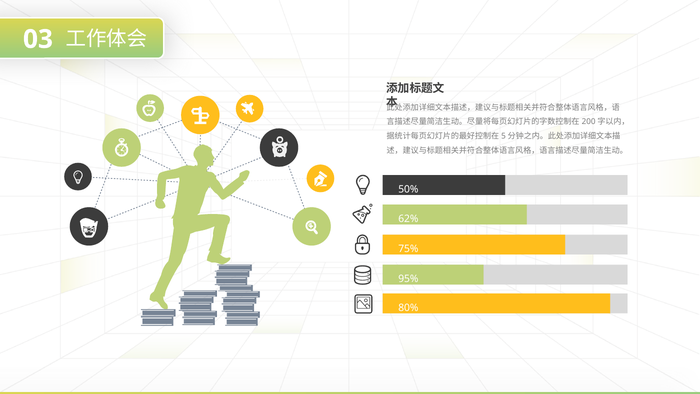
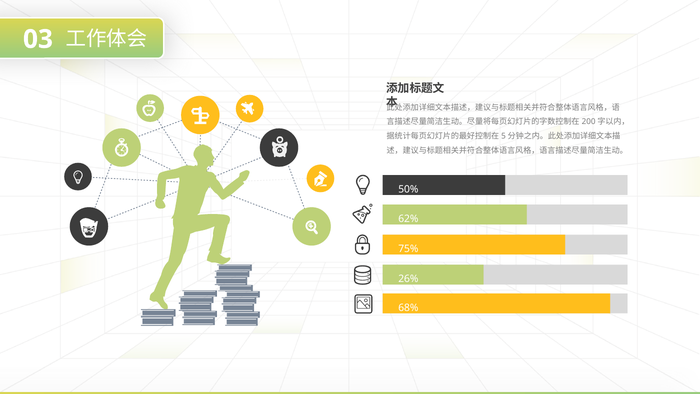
95%: 95% -> 26%
80%: 80% -> 68%
